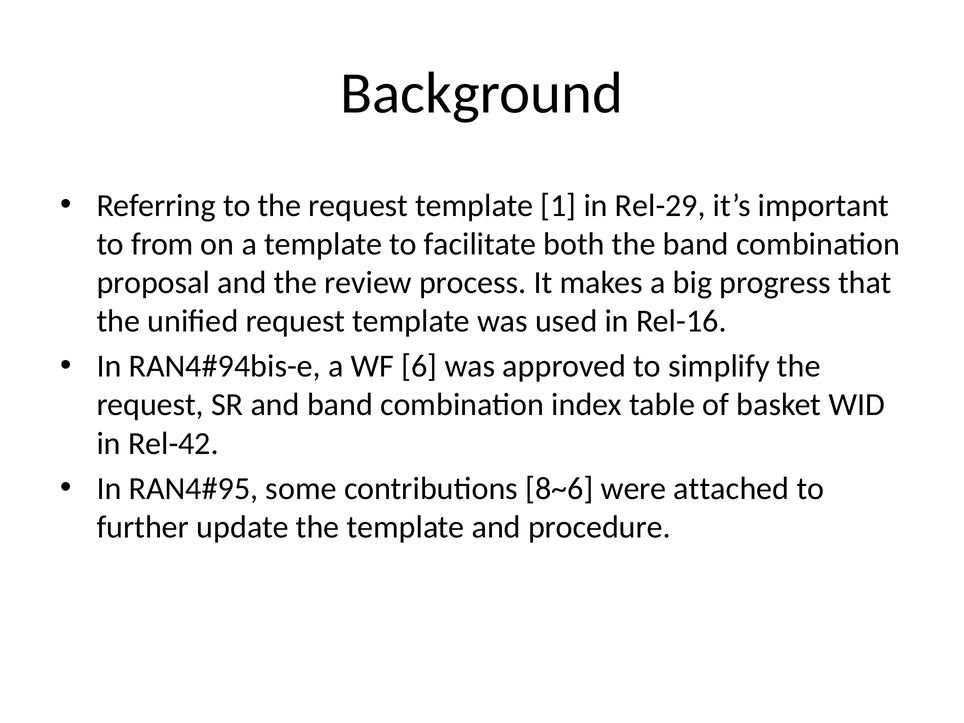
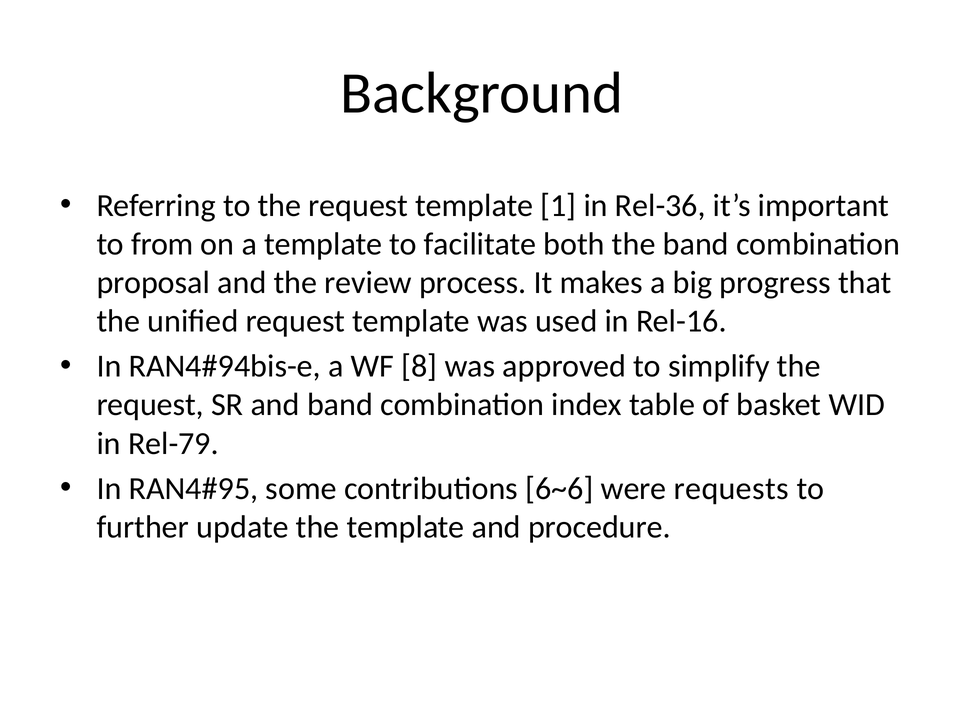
Rel-29: Rel-29 -> Rel-36
6: 6 -> 8
Rel-42: Rel-42 -> Rel-79
8~6: 8~6 -> 6~6
attached: attached -> requests
